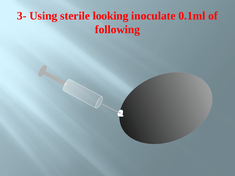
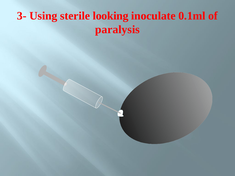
following: following -> paralysis
